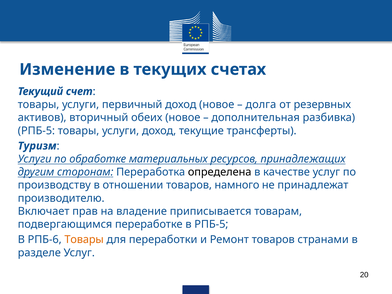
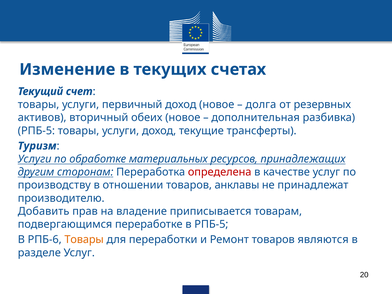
определена colour: black -> red
намного: намного -> анклавы
Включает: Включает -> Добавить
странами: странами -> являются
